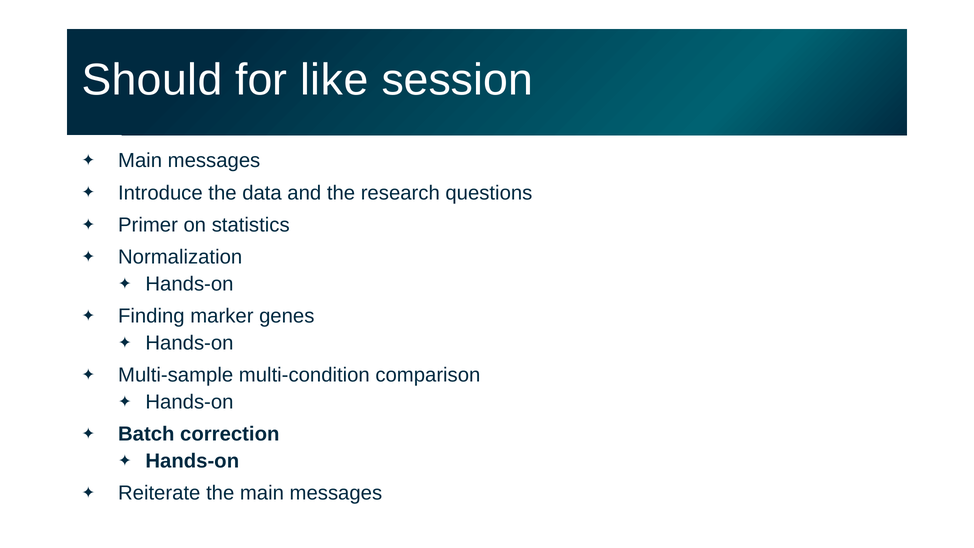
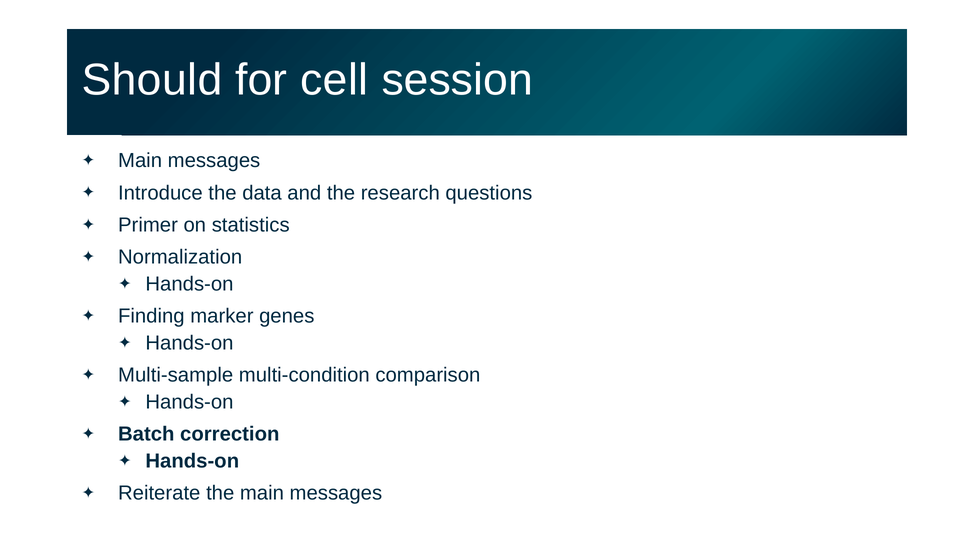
like: like -> cell
